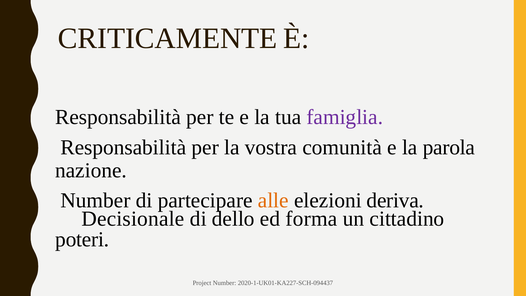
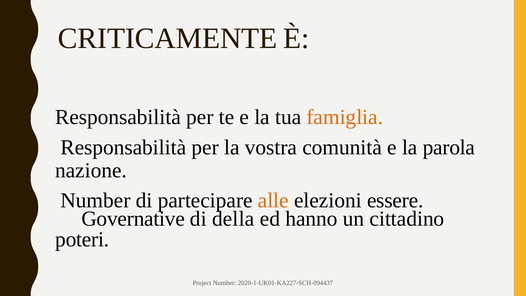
famiglia colour: purple -> orange
deriva: deriva -> essere
Decisionale: Decisionale -> Governative
dello: dello -> della
forma: forma -> hanno
